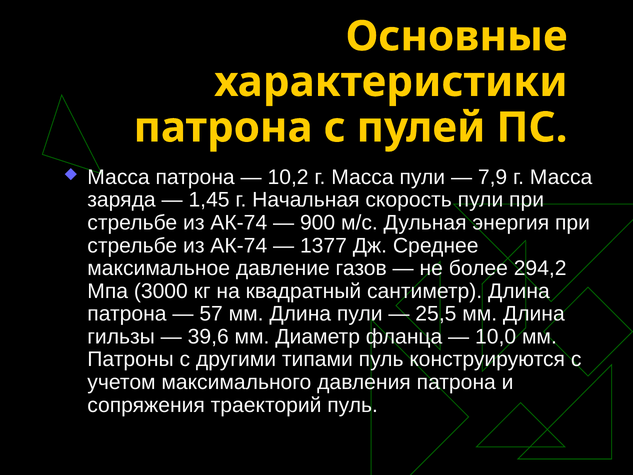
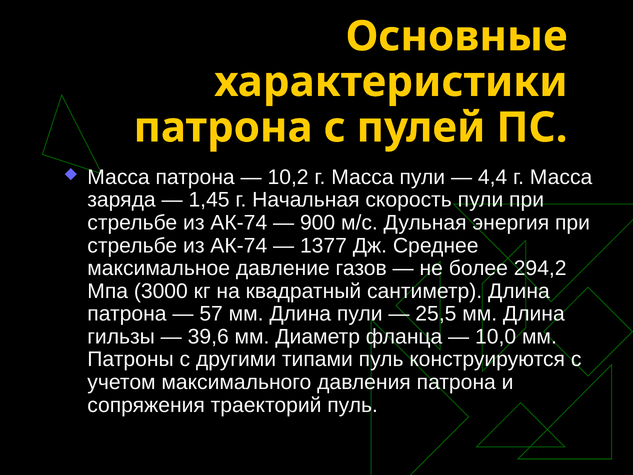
7,9: 7,9 -> 4,4
